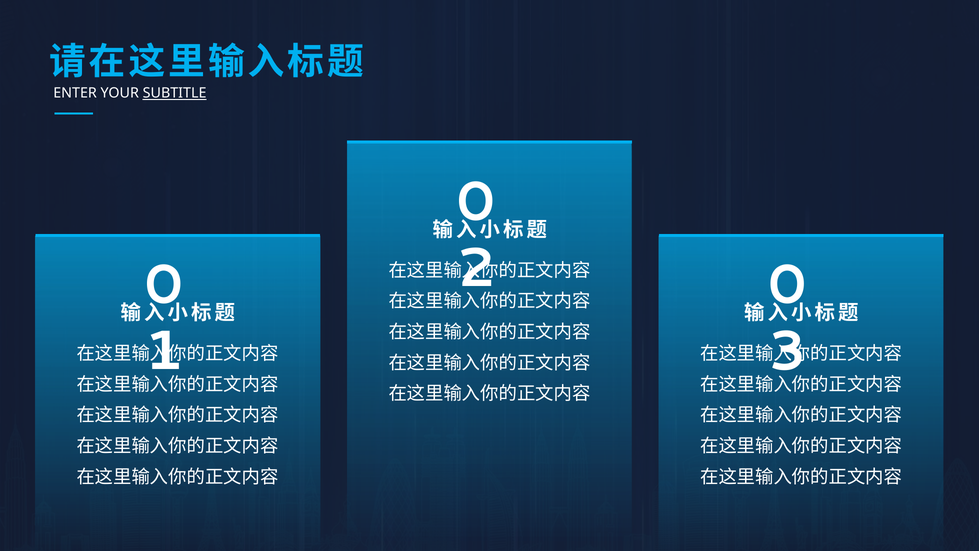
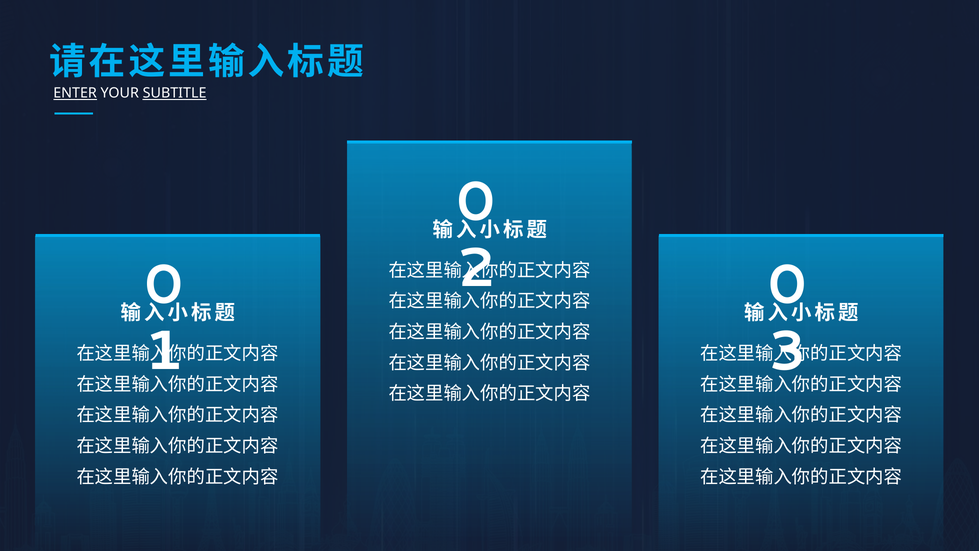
ENTER underline: none -> present
